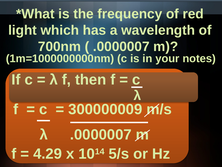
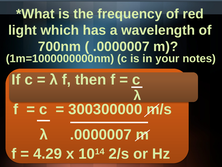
300000009: 300000009 -> 300300000
5/s: 5/s -> 2/s
